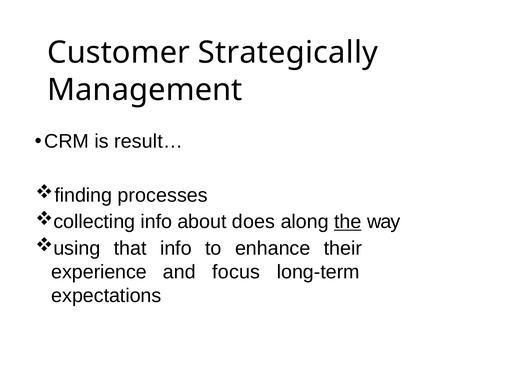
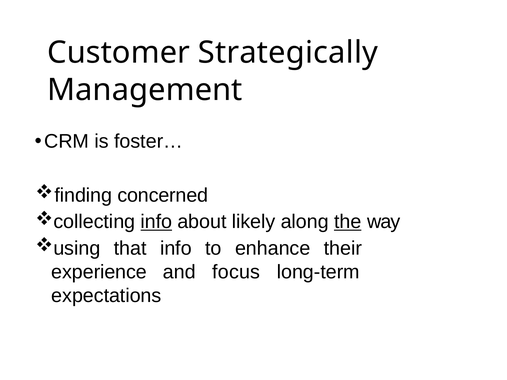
result…: result… -> foster…
processes: processes -> concerned
info at (156, 222) underline: none -> present
does: does -> likely
